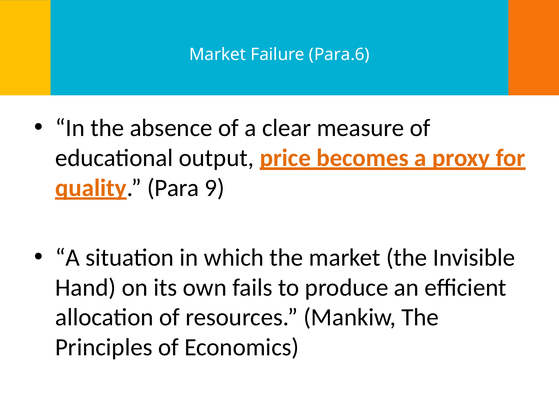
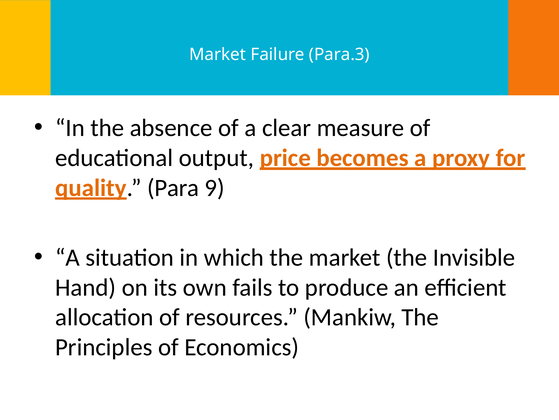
Para.6: Para.6 -> Para.3
